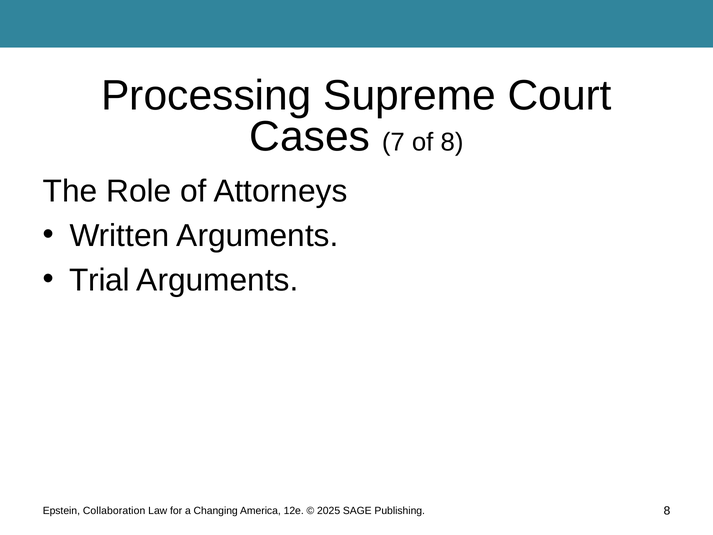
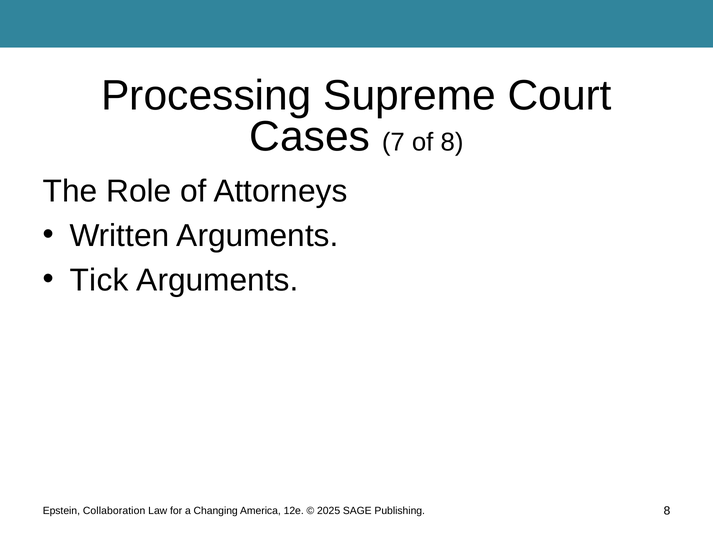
Trial: Trial -> Tick
